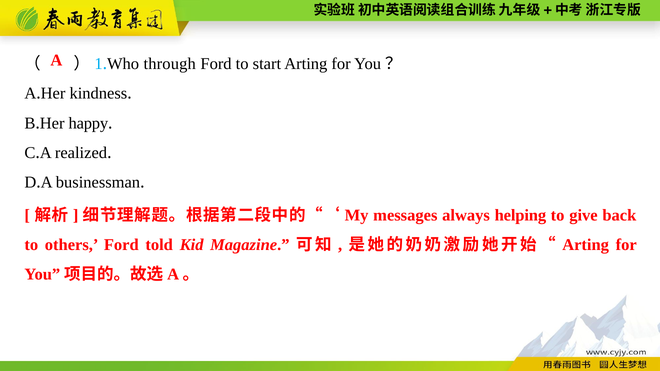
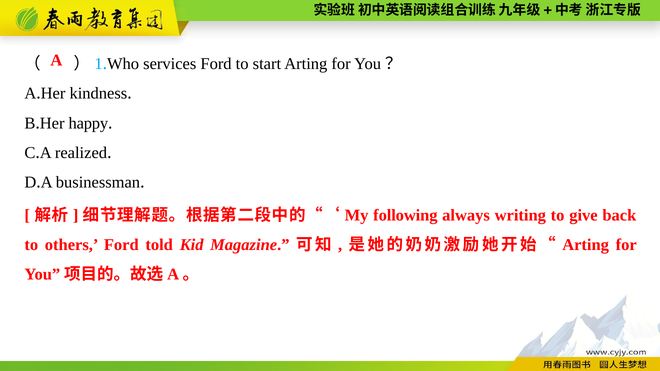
through: through -> services
messages: messages -> following
helping: helping -> writing
